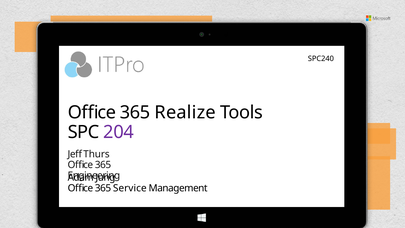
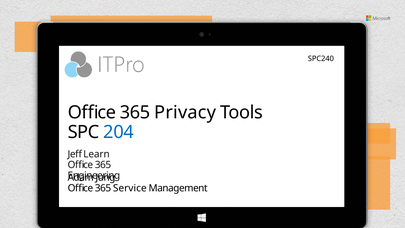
Realize: Realize -> Privacy
204 colour: purple -> blue
Thurs: Thurs -> Learn
